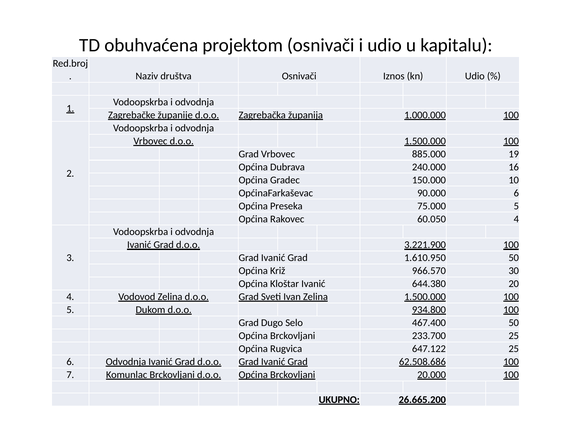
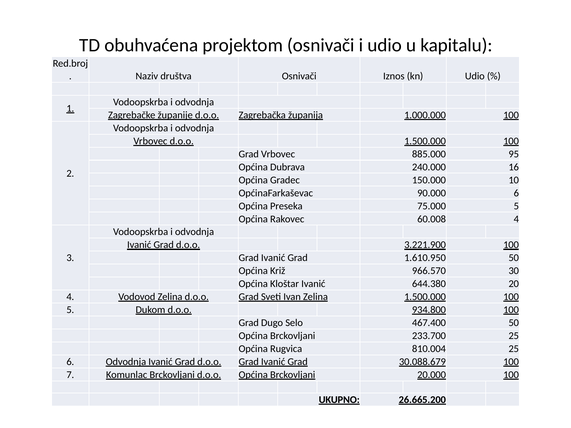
19: 19 -> 95
60.050: 60.050 -> 60.008
647.122: 647.122 -> 810.004
62.508.686: 62.508.686 -> 30.088.679
